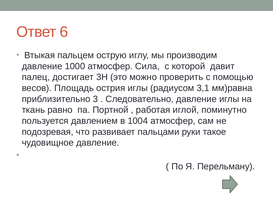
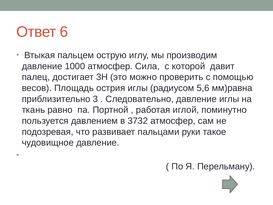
3,1: 3,1 -> 5,6
1004: 1004 -> 3732
